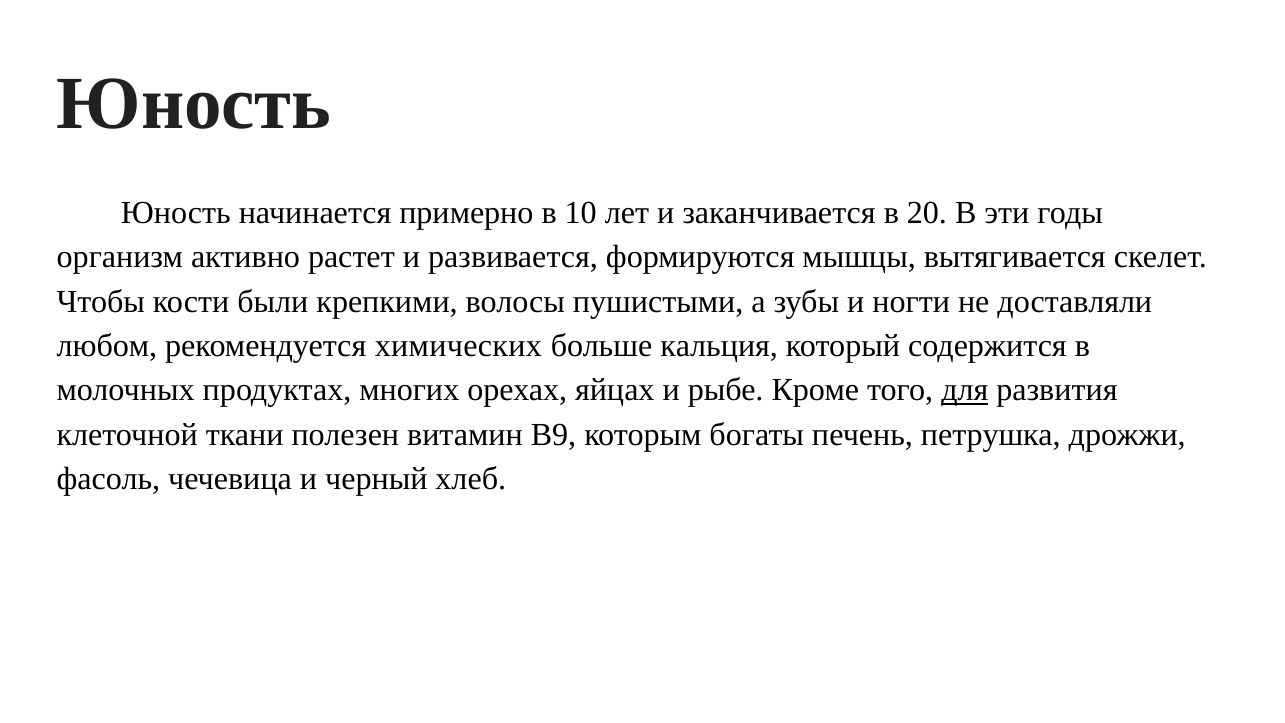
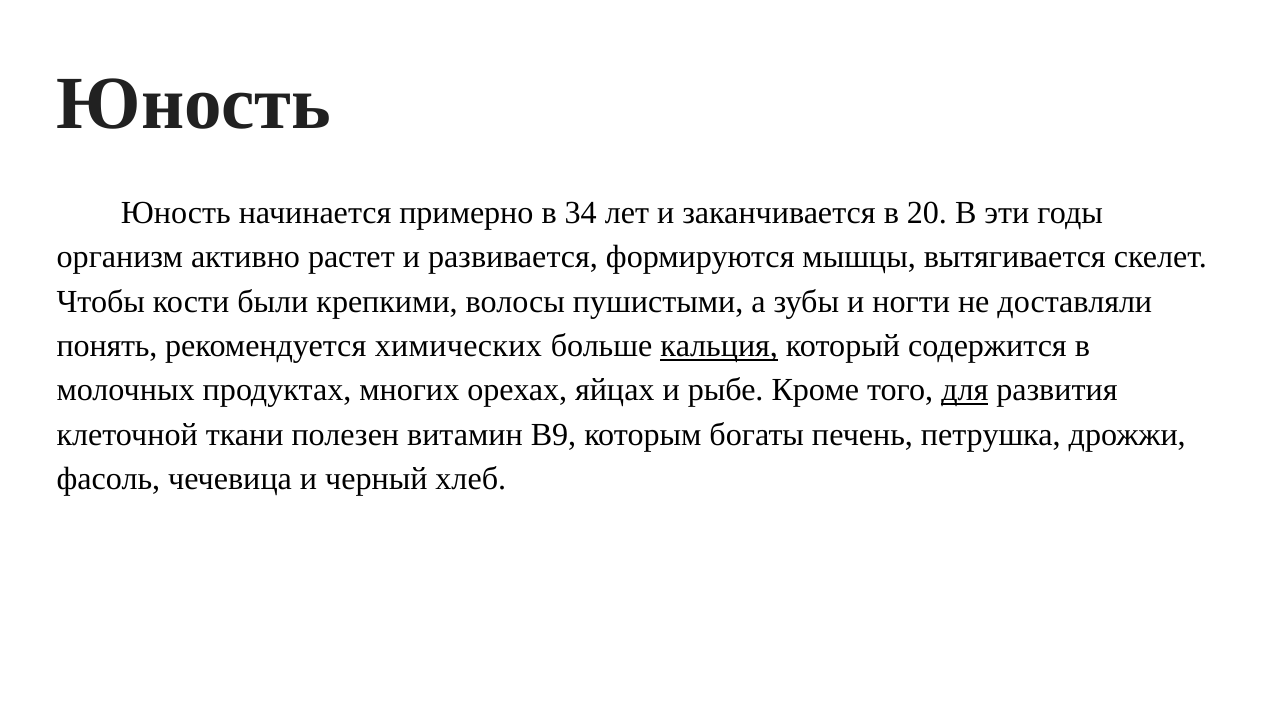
10: 10 -> 34
любом: любом -> понять
кальция underline: none -> present
